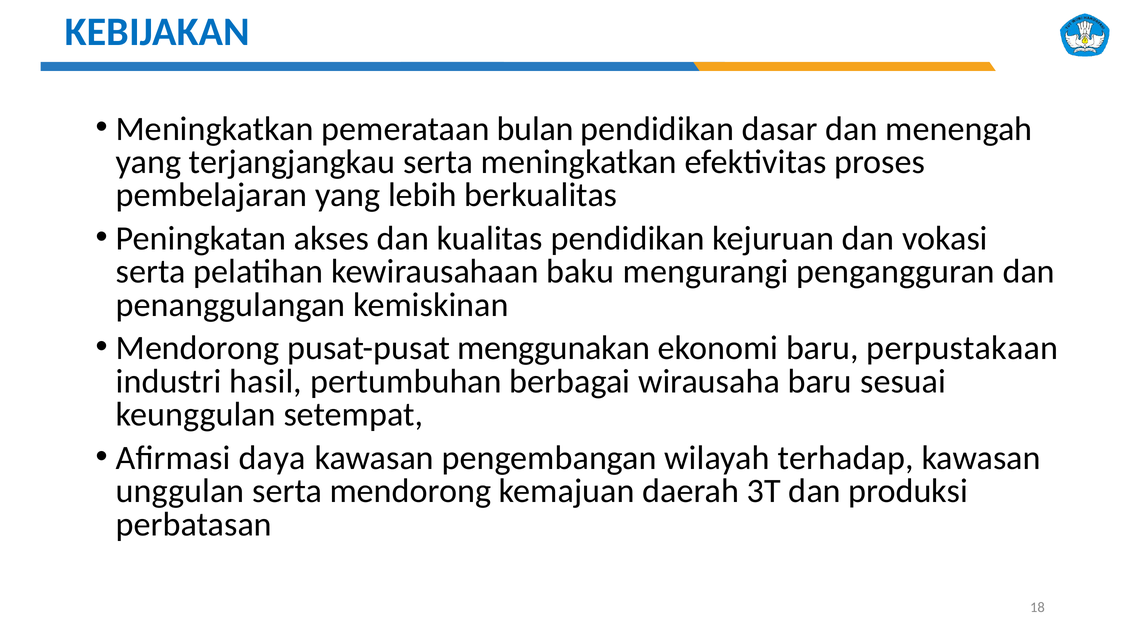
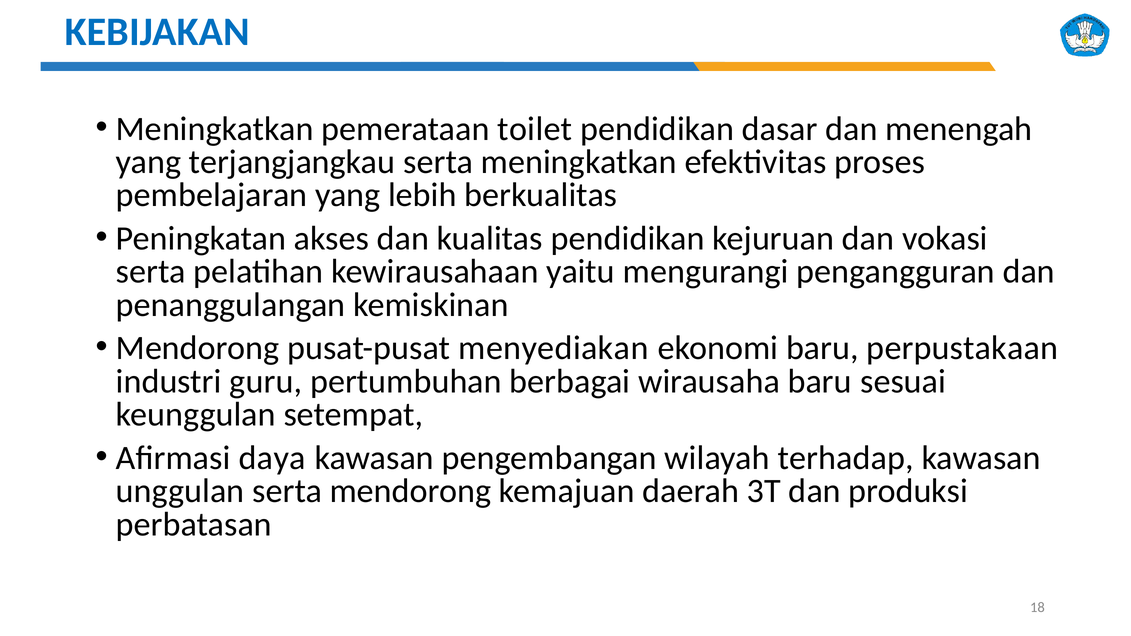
bulan: bulan -> toilet
baku: baku -> yaitu
menggunakan: menggunakan -> menyediakan
hasil: hasil -> guru
